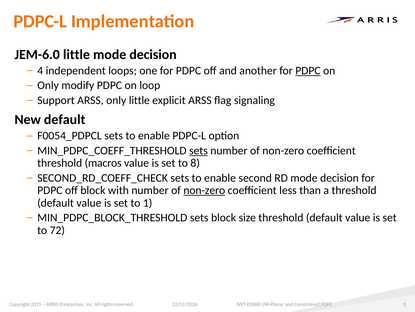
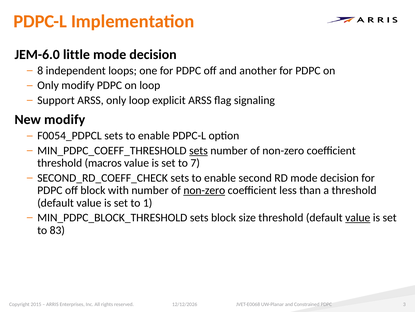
4: 4 -> 8
PDPC at (308, 70) underline: present -> none
only little: little -> loop
New default: default -> modify
8: 8 -> 7
value at (358, 217) underline: none -> present
72: 72 -> 83
